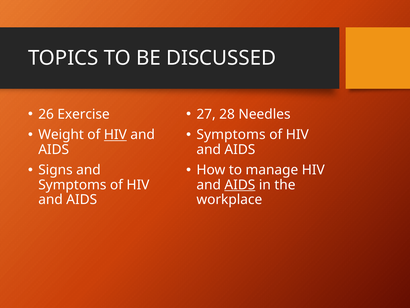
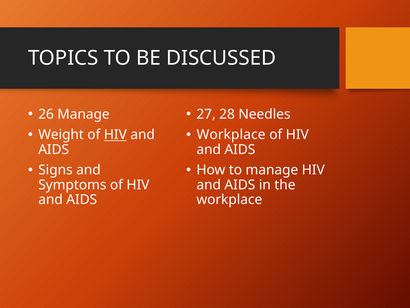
26 Exercise: Exercise -> Manage
Symptoms at (231, 135): Symptoms -> Workplace
AIDS at (240, 185) underline: present -> none
